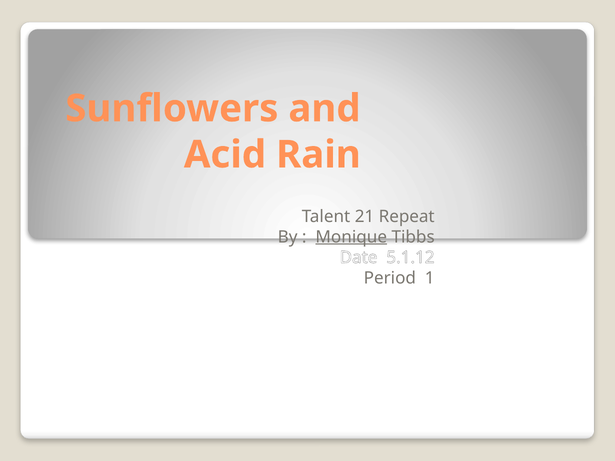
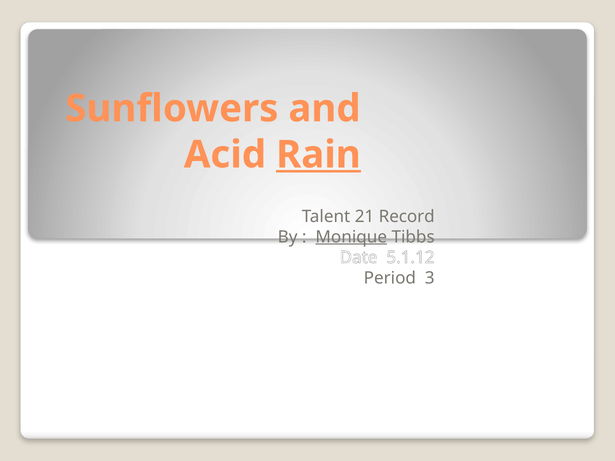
Rain underline: none -> present
Repeat: Repeat -> Record
1: 1 -> 3
